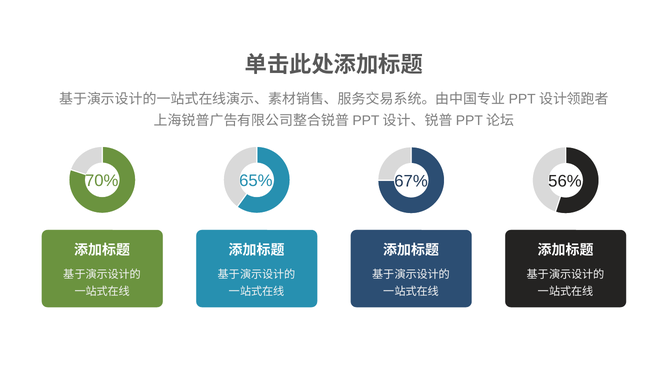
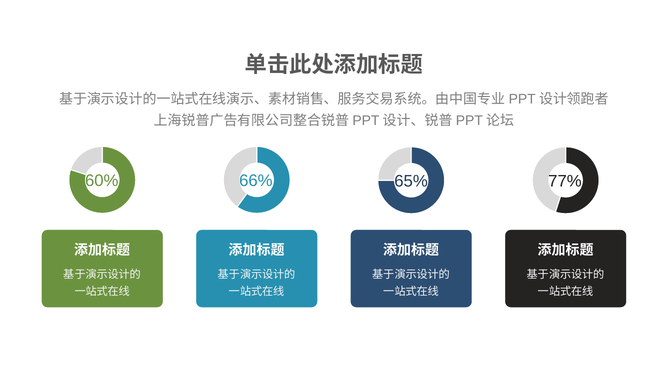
70%: 70% -> 60%
65%: 65% -> 66%
67%: 67% -> 65%
56%: 56% -> 77%
